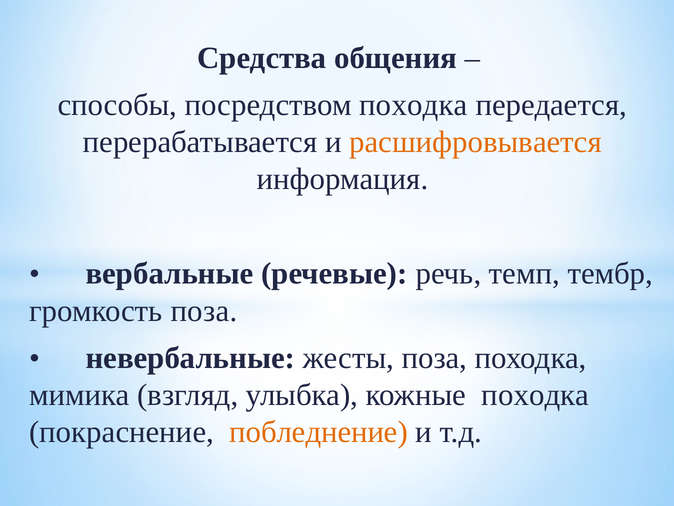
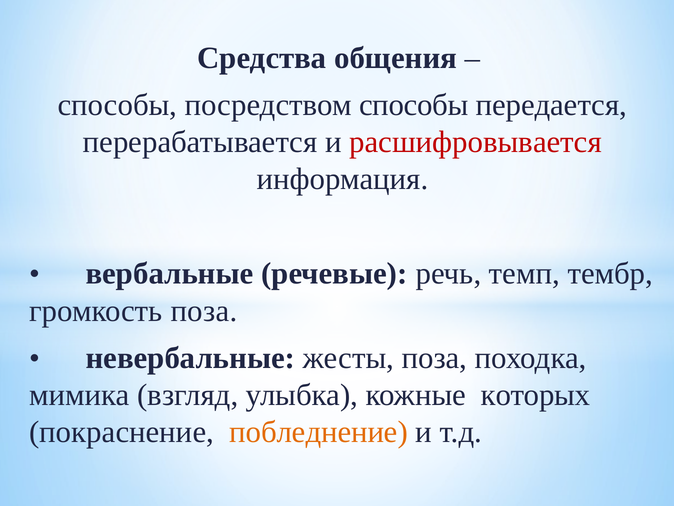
посредством походка: походка -> способы
расшифровывается colour: orange -> red
кожные походка: походка -> которых
